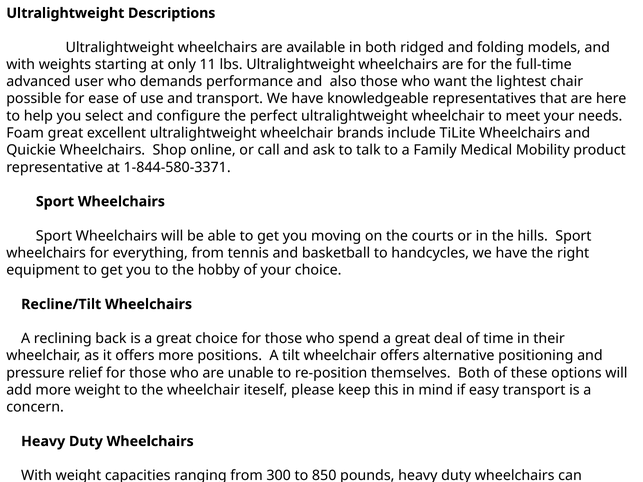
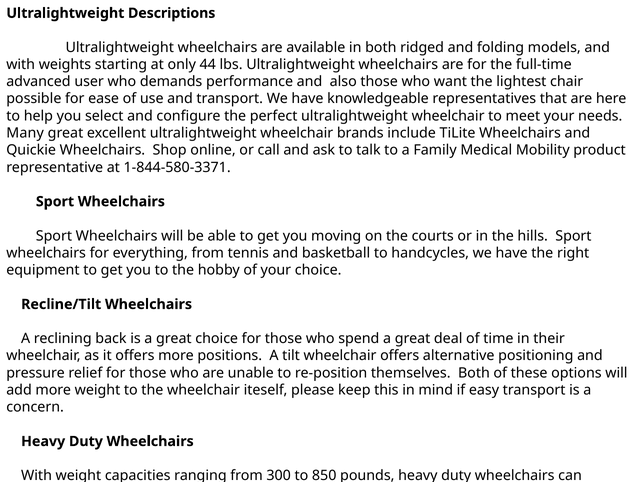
11: 11 -> 44
Foam: Foam -> Many
